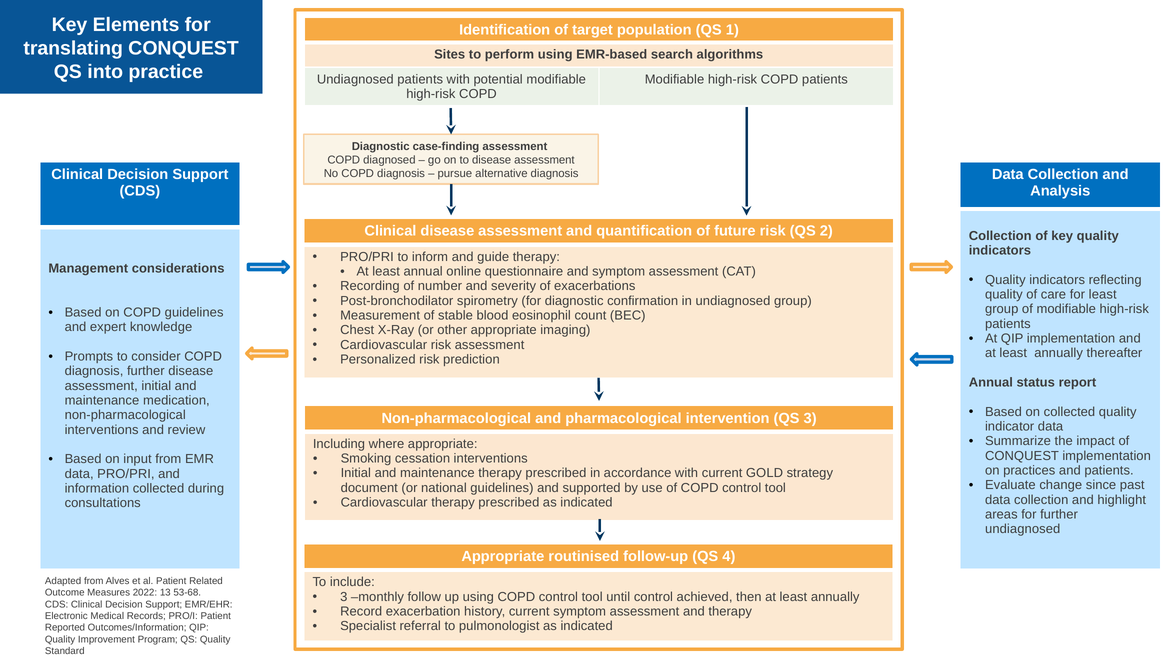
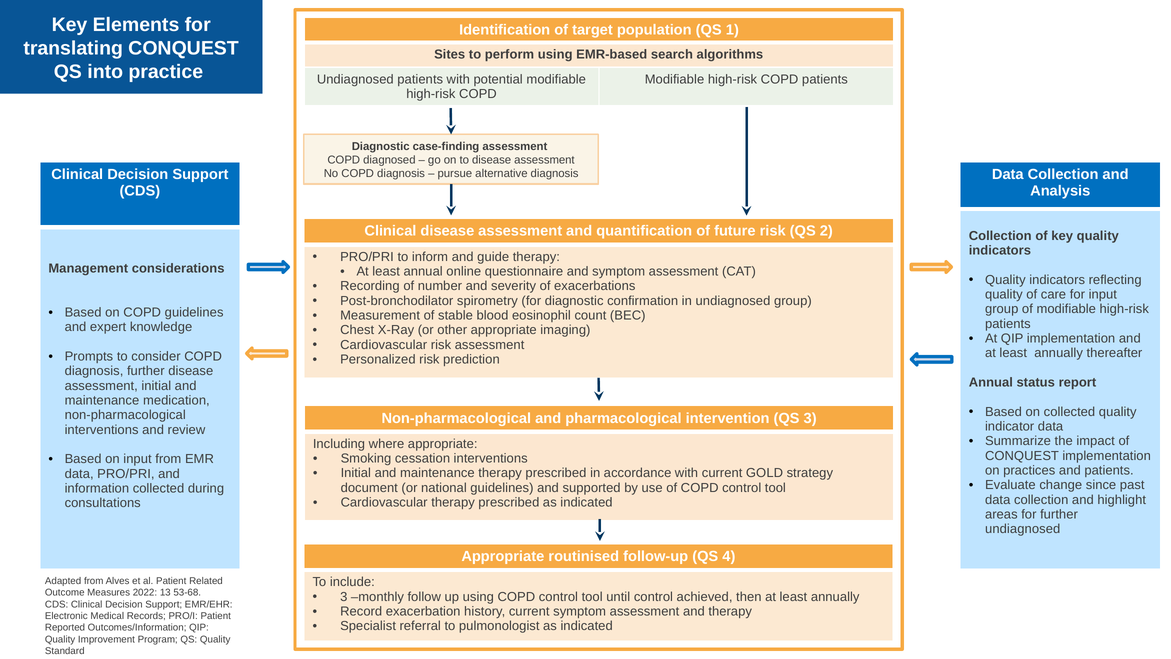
for least: least -> input
